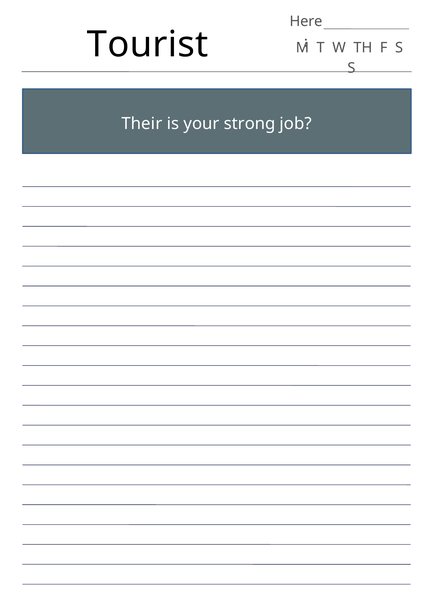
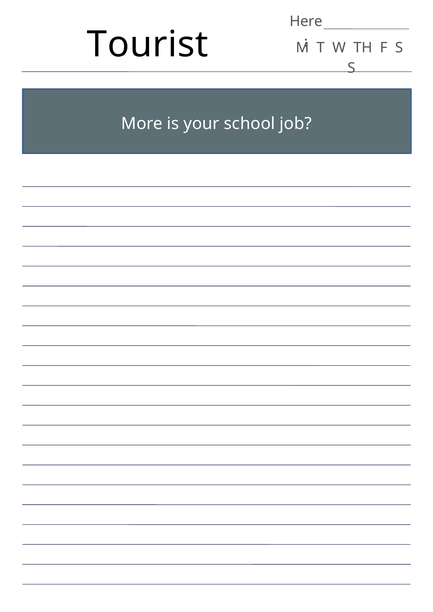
Their: Their -> More
strong: strong -> school
